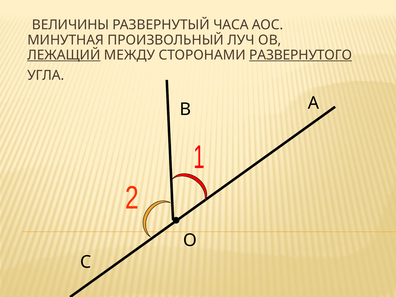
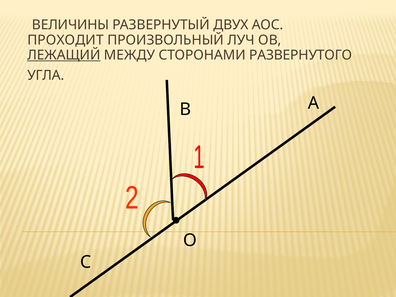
ЧАСА: ЧАСА -> ДВУХ
МИНУТНАЯ: МИНУТНАЯ -> ПРОХОДИТ
РАЗВЕРНУТОГО underline: present -> none
